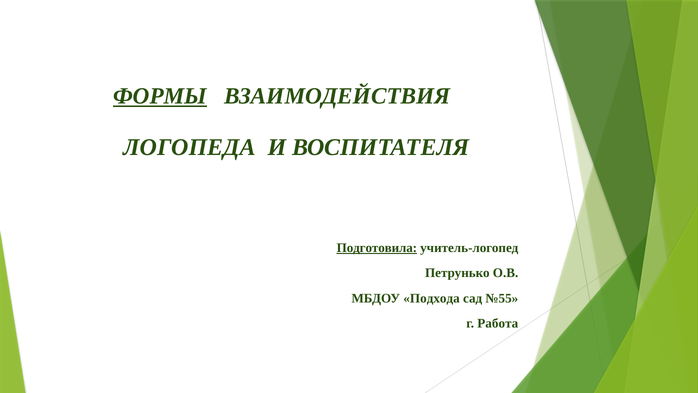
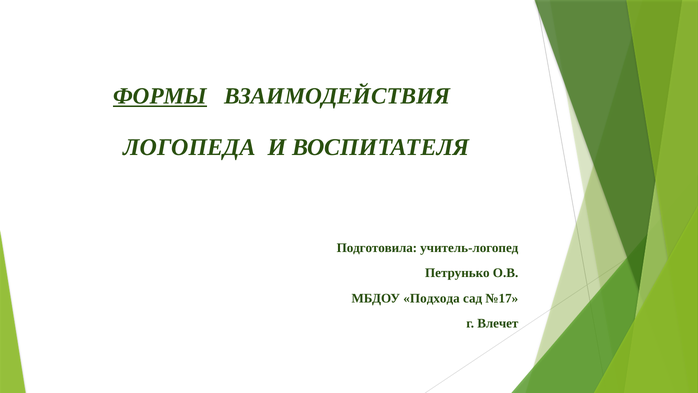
Подготовила underline: present -> none
№55: №55 -> №17
Работа: Работа -> Влечет
